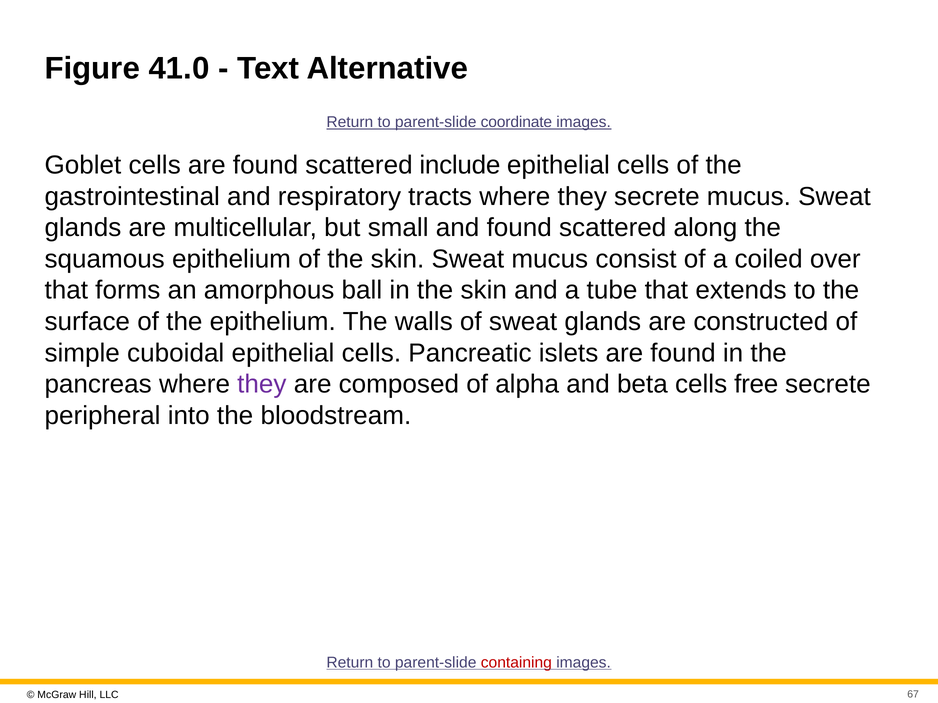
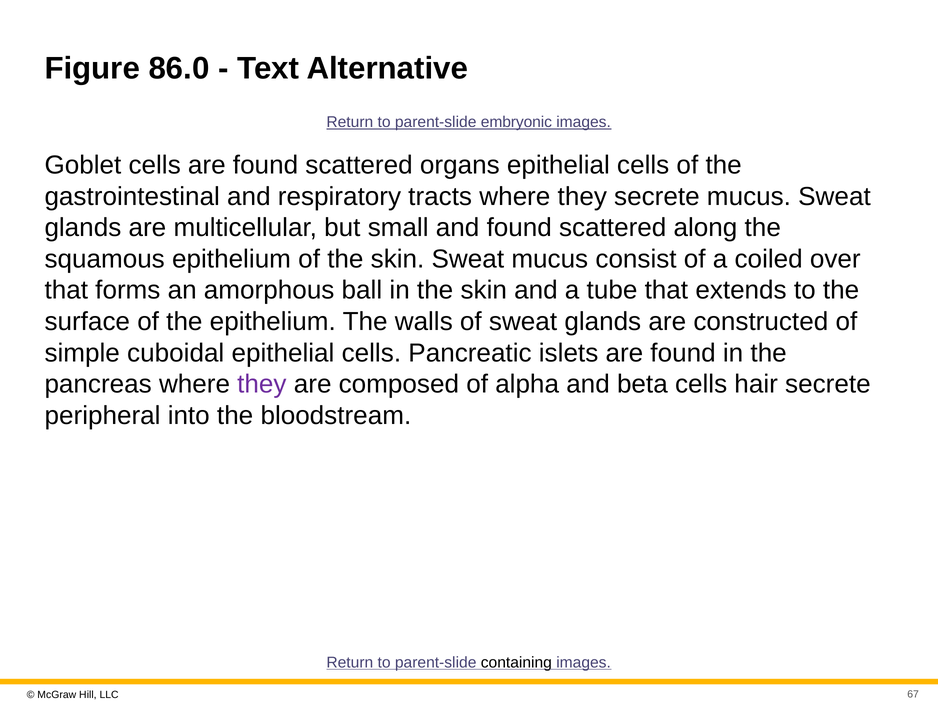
41.0: 41.0 -> 86.0
coordinate: coordinate -> embryonic
include: include -> organs
free: free -> hair
containing colour: red -> black
